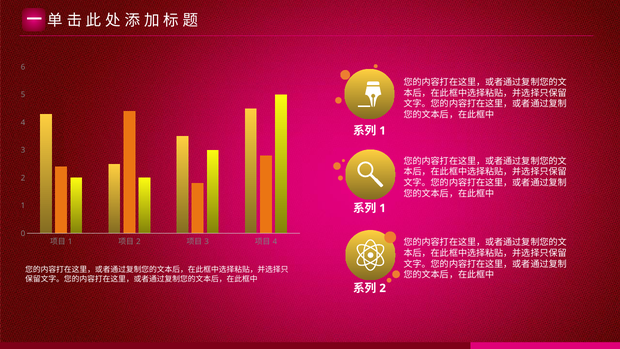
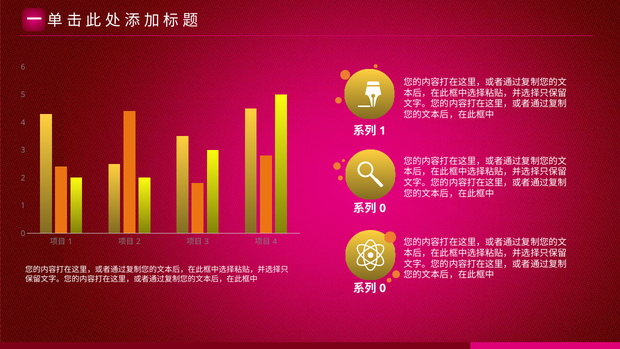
1 at (383, 208): 1 -> 0
2 at (383, 288): 2 -> 0
